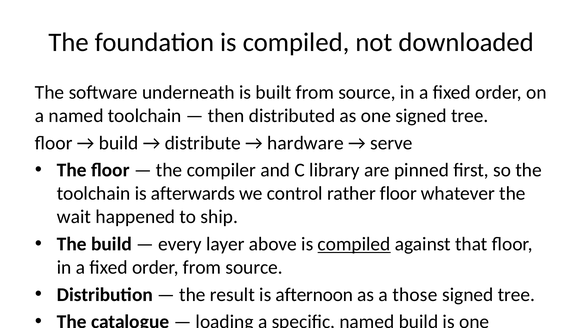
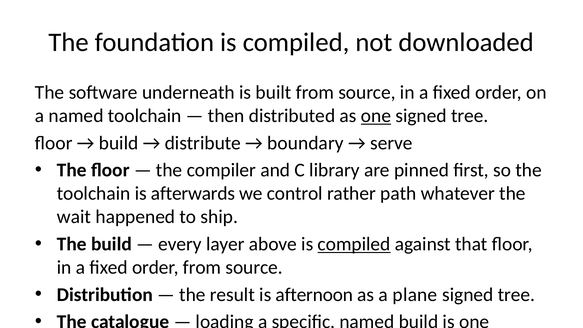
one at (376, 116) underline: none -> present
hardware: hardware -> boundary
rather floor: floor -> path
those: those -> plane
